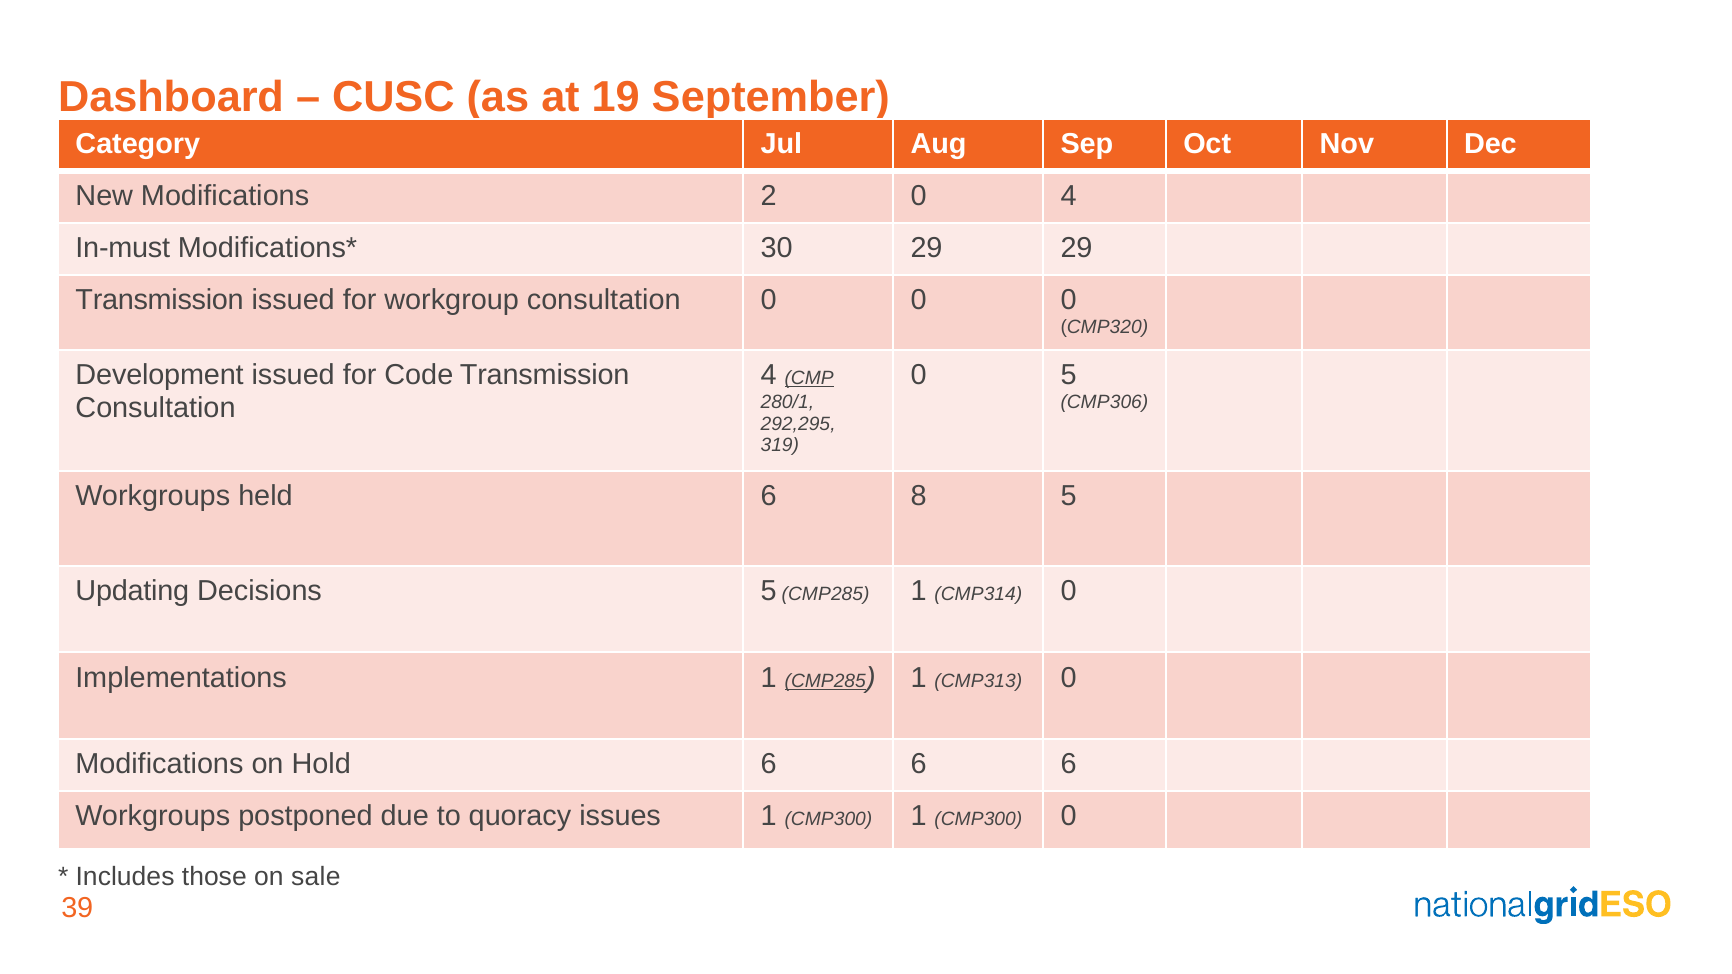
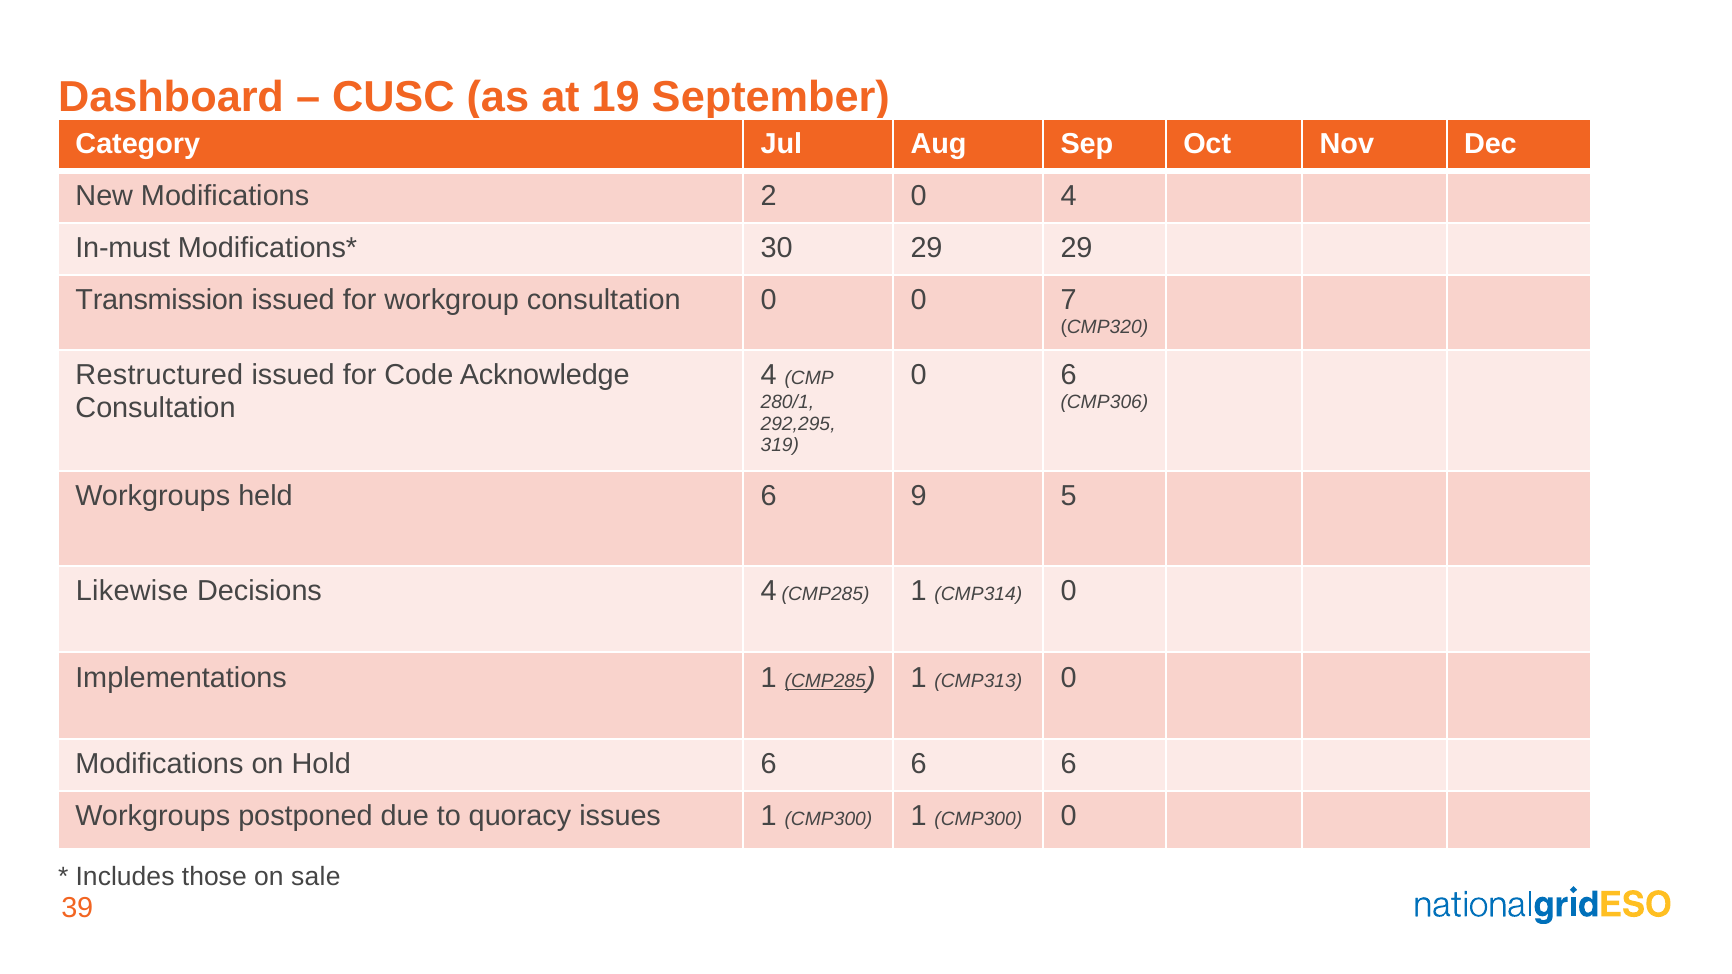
0 0 0: 0 -> 7
Development: Development -> Restructured
Code Transmission: Transmission -> Acknowledge
CMP underline: present -> none
0 5: 5 -> 6
8: 8 -> 9
Updating: Updating -> Likewise
Decisions 5: 5 -> 4
